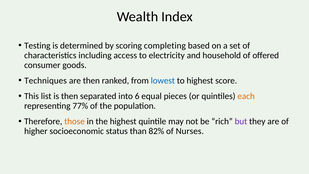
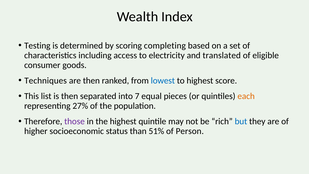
household: household -> translated
offered: offered -> eligible
6: 6 -> 7
77%: 77% -> 27%
those colour: orange -> purple
but colour: purple -> blue
82%: 82% -> 51%
Nurses: Nurses -> Person
